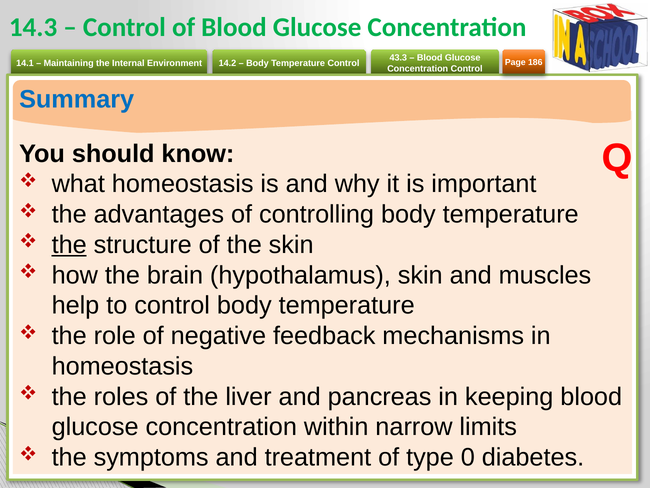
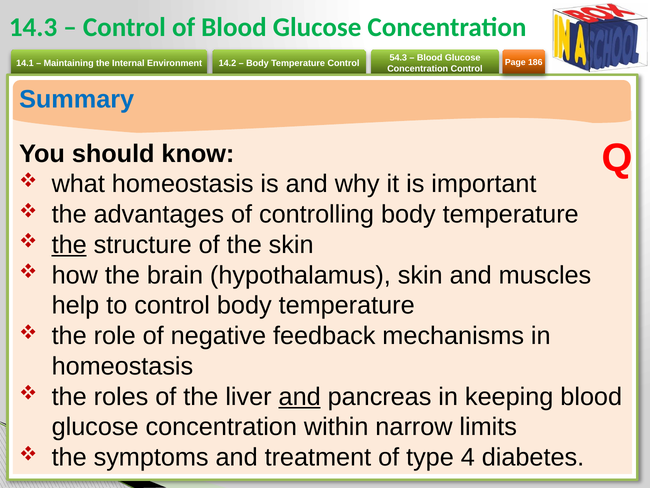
43.3: 43.3 -> 54.3
and at (300, 396) underline: none -> present
0: 0 -> 4
